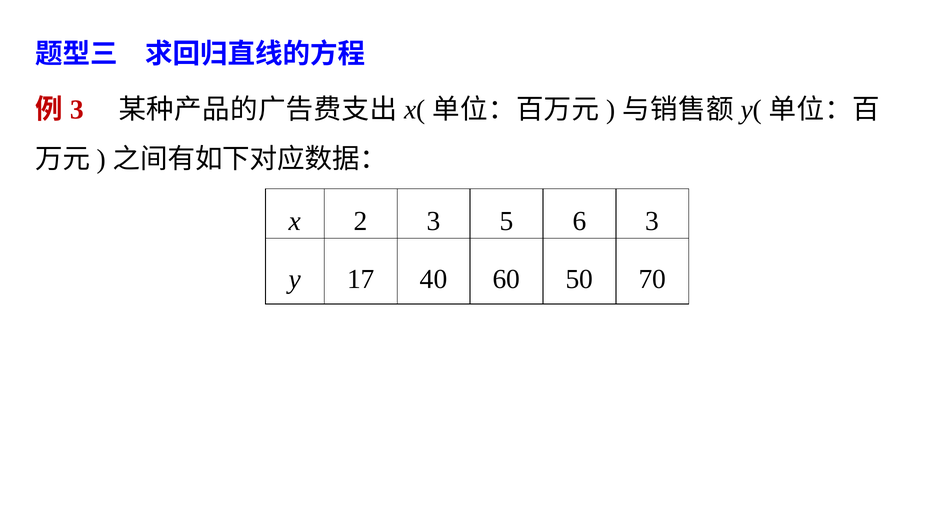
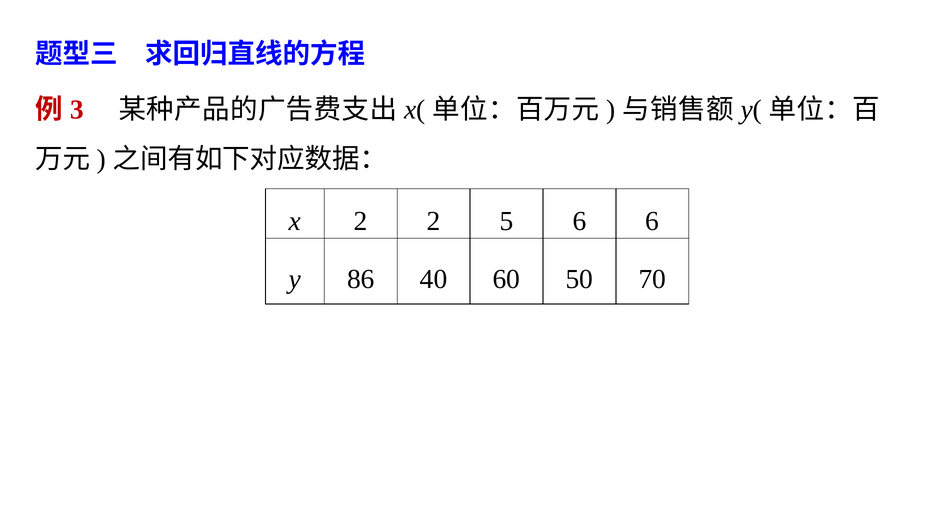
2 3: 3 -> 2
6 3: 3 -> 6
17: 17 -> 86
